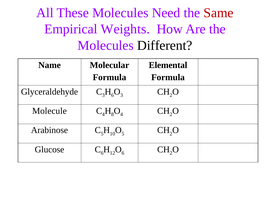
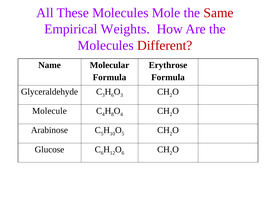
Need: Need -> Mole
Different colour: black -> red
Elemental: Elemental -> Erythrose
